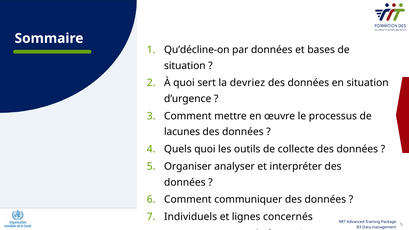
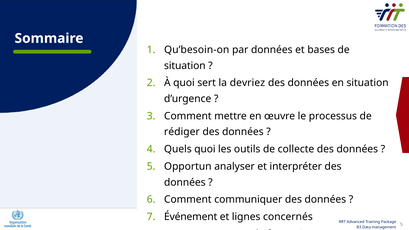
Qu’décline-on: Qu’décline-on -> Qu’besoin-on
lacunes: lacunes -> rédiger
Organiser: Organiser -> Opportun
Individuels: Individuels -> Événement
